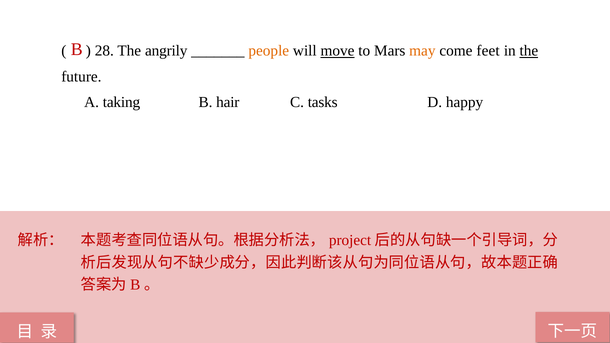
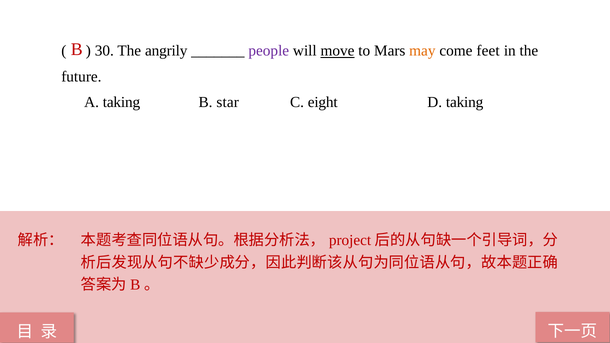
28: 28 -> 30
people colour: orange -> purple
the at (529, 51) underline: present -> none
hair: hair -> star
tasks: tasks -> eight
D happy: happy -> taking
